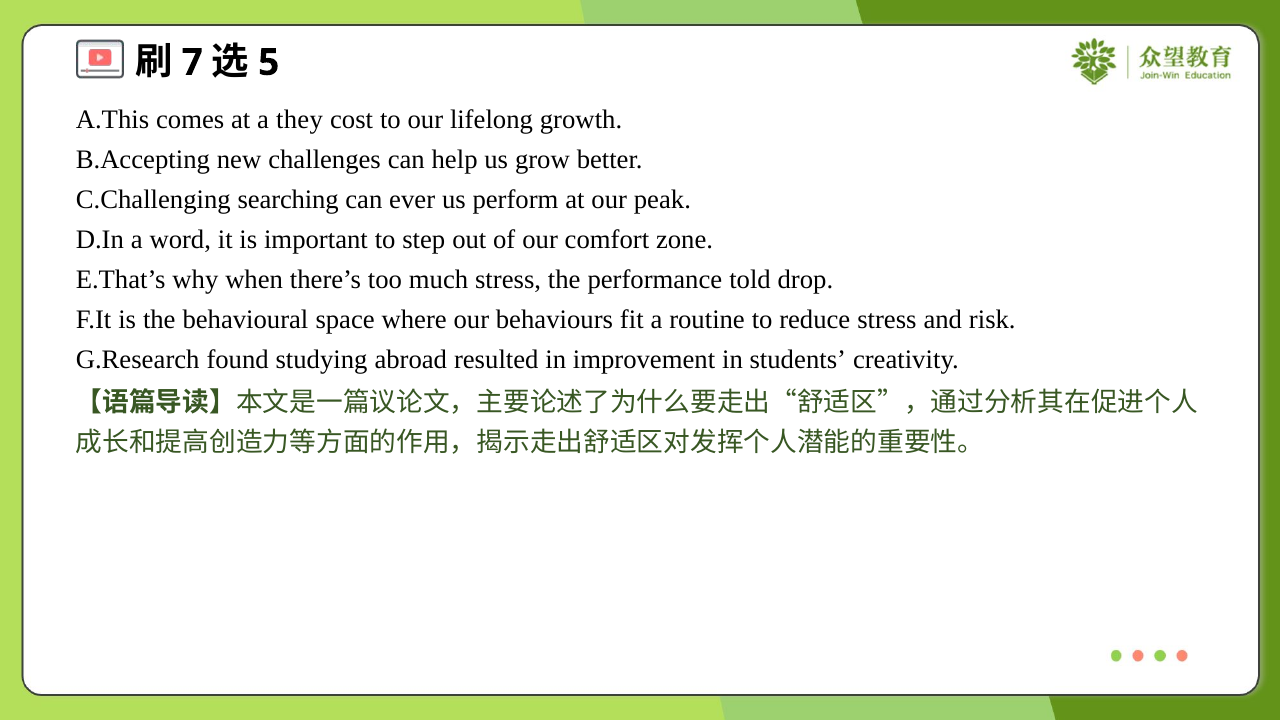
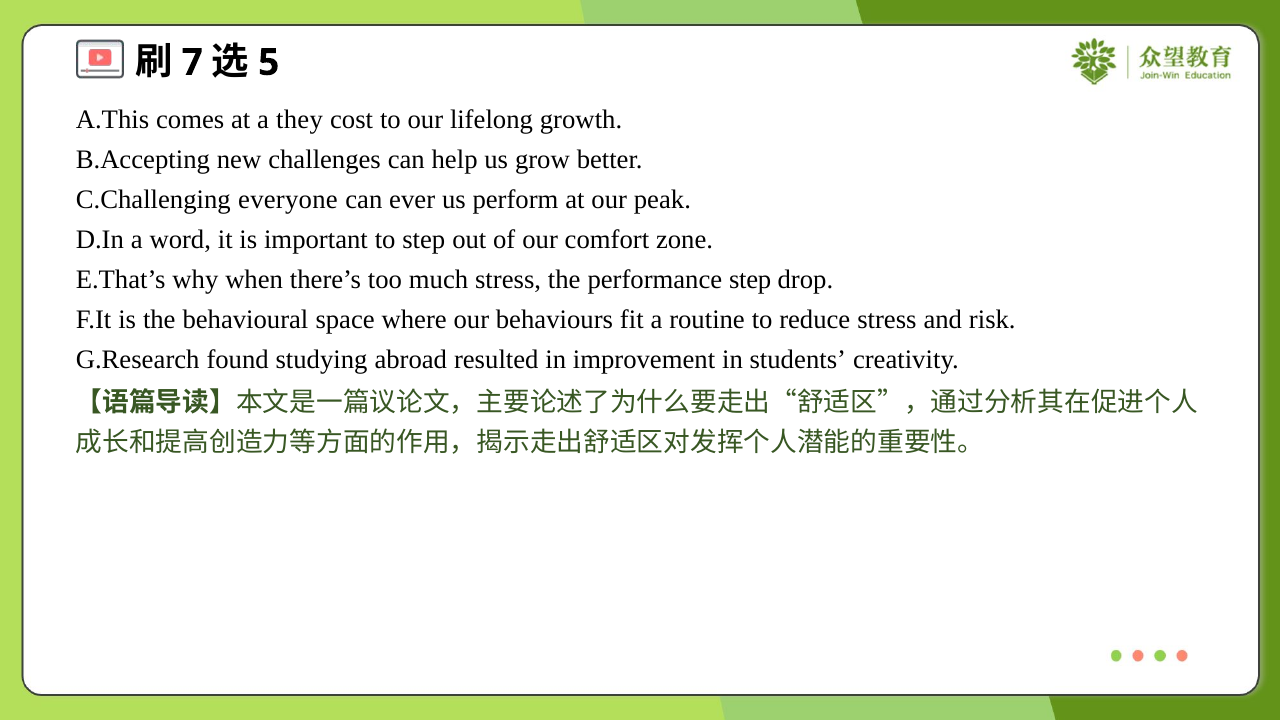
searching: searching -> everyone
performance told: told -> step
